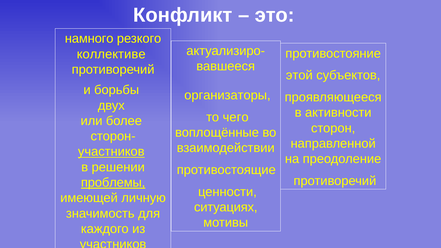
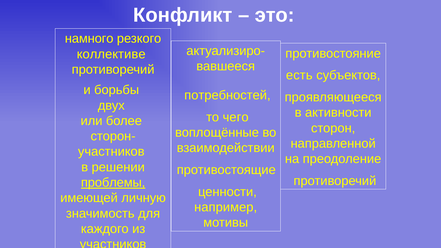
этой: этой -> есть
организаторы: организаторы -> потребностей
участников at (111, 152) underline: present -> none
ситуациях: ситуациях -> например
